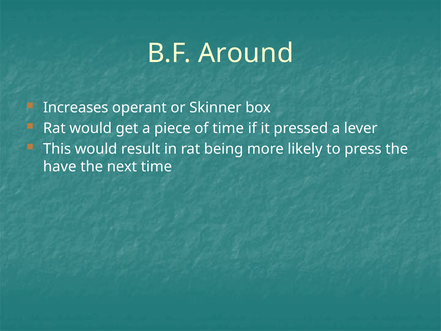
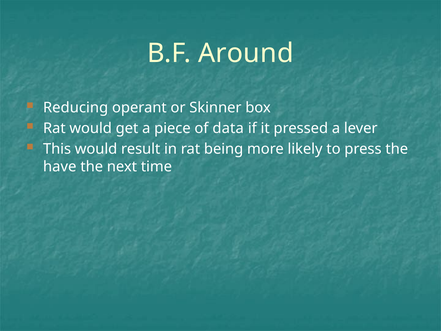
Increases: Increases -> Reducing
of time: time -> data
